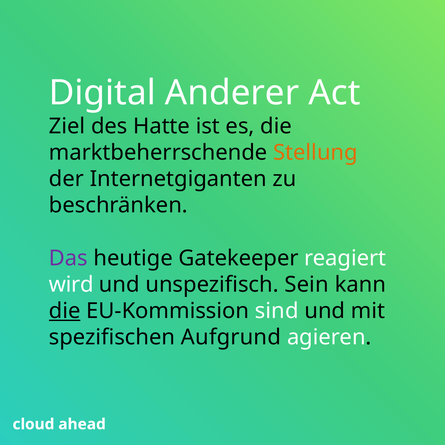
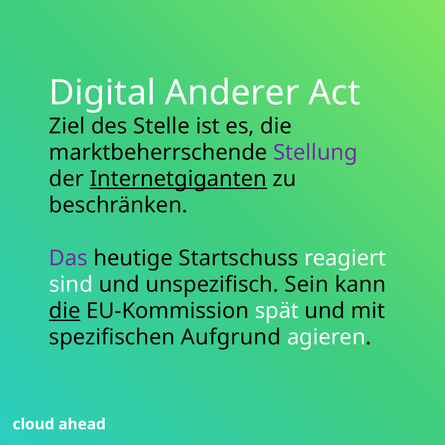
Hatte: Hatte -> Stelle
Stellung colour: orange -> purple
Internetgiganten underline: none -> present
Gatekeeper: Gatekeeper -> Startschuss
wird: wird -> sind
sind: sind -> spät
